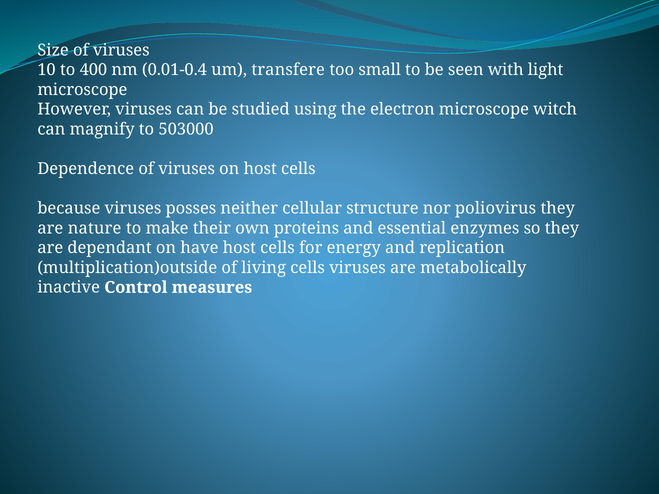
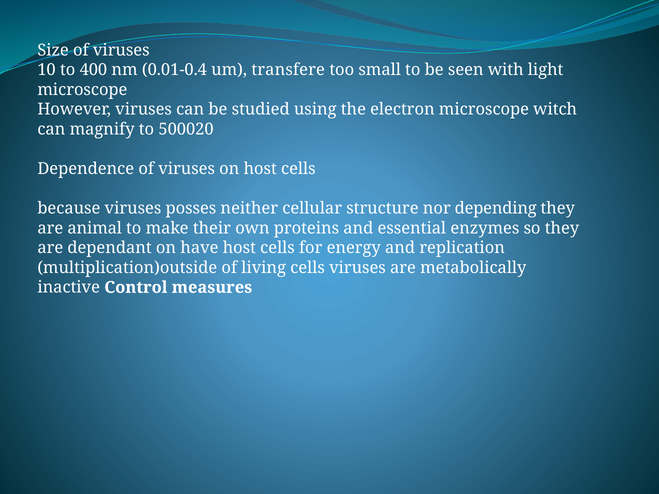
503000: 503000 -> 500020
poliovirus: poliovirus -> depending
nature: nature -> animal
